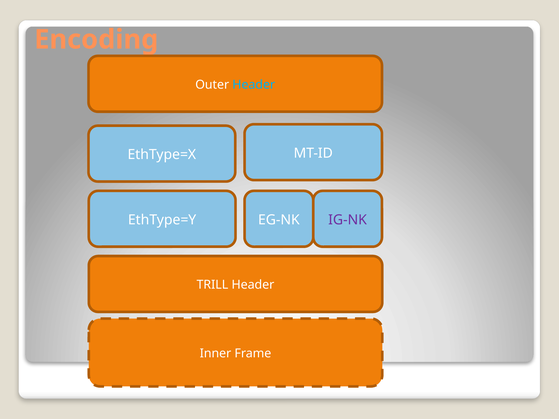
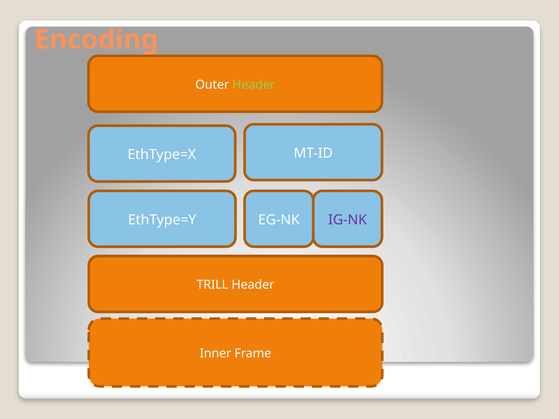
Header at (254, 85) colour: light blue -> light green
